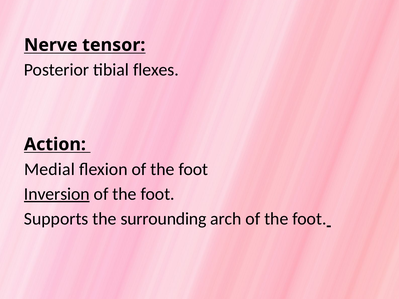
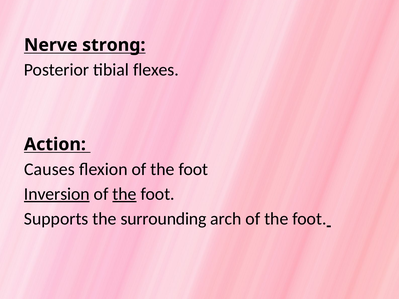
tensor: tensor -> strong
Medial: Medial -> Causes
the at (124, 194) underline: none -> present
